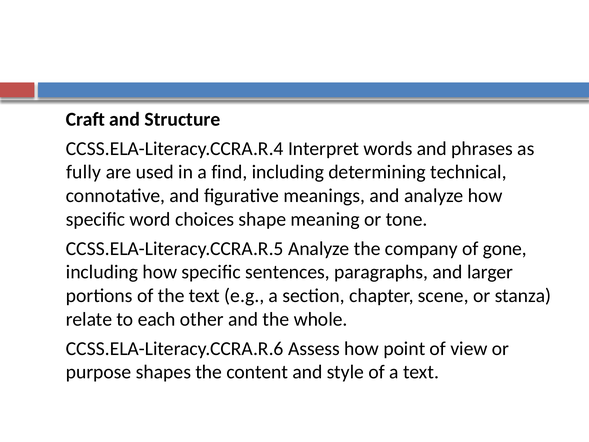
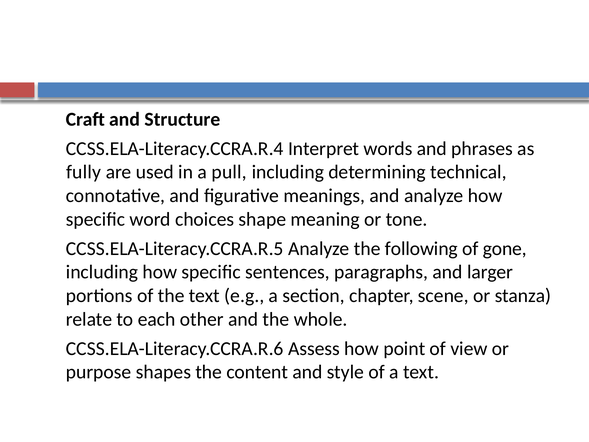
find: find -> pull
company: company -> following
